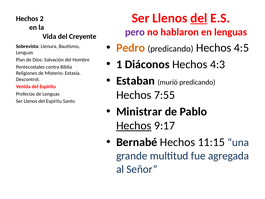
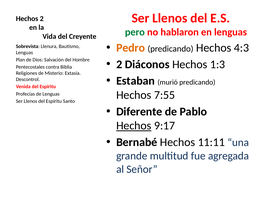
del at (199, 18) underline: present -> none
pero colour: purple -> green
4:5: 4:5 -> 4:3
1 at (119, 64): 1 -> 2
4:3: 4:3 -> 1:3
Ministrar: Ministrar -> Diferente
11:15: 11:15 -> 11:11
